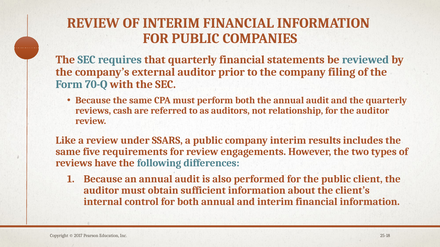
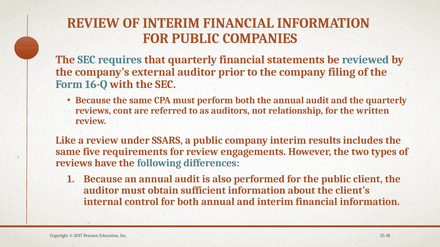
70-Q: 70-Q -> 16-Q
cash: cash -> cont
for the auditor: auditor -> written
